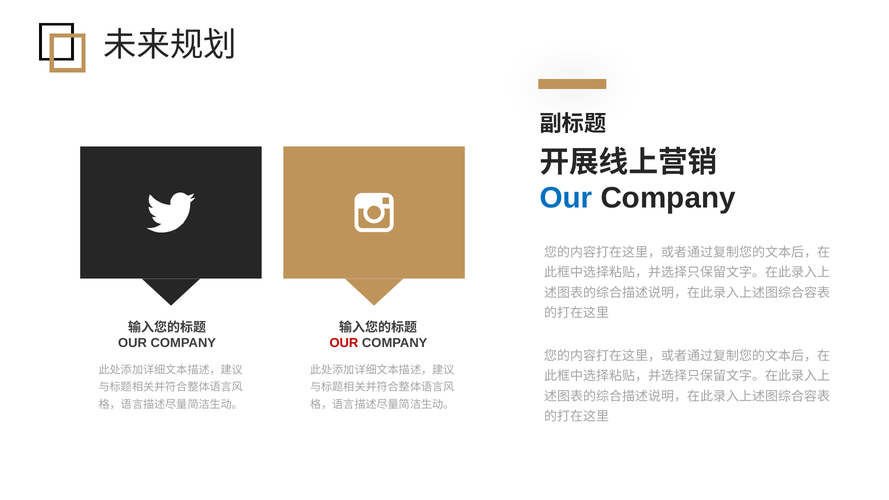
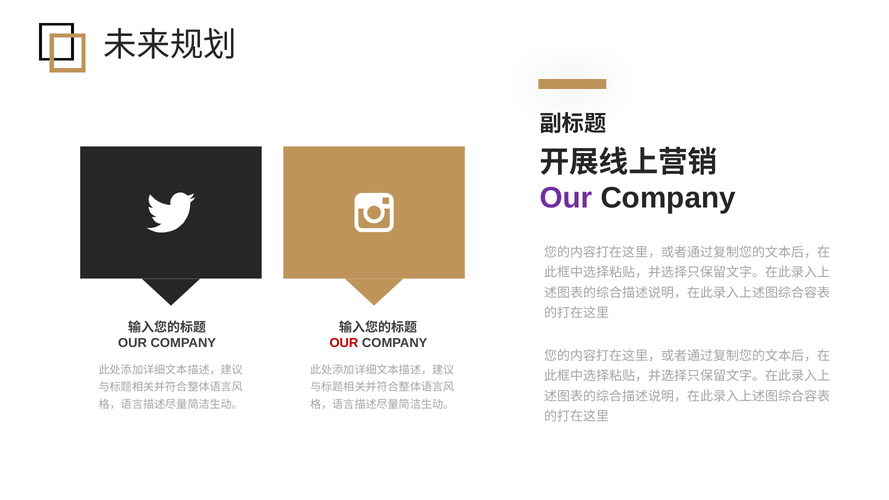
Our at (566, 198) colour: blue -> purple
